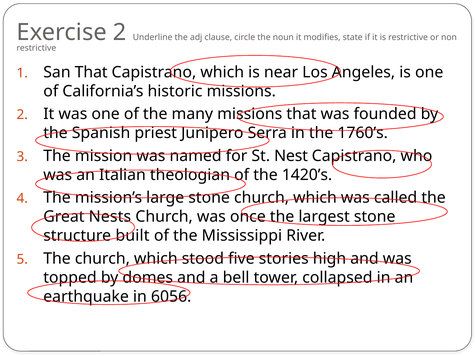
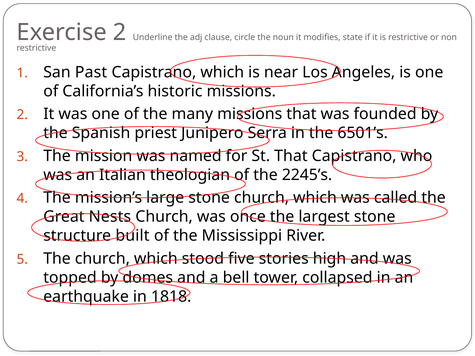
San That: That -> Past
1760’s: 1760’s -> 6501’s
St Nest: Nest -> That
1420’s: 1420’s -> 2245’s
6056: 6056 -> 1818
